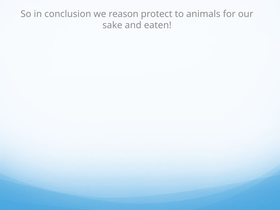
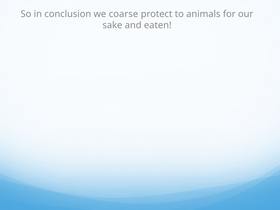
reason: reason -> coarse
